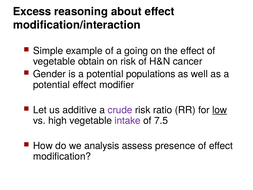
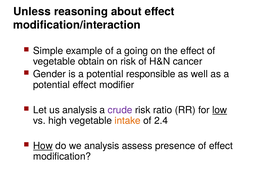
Excess: Excess -> Unless
populations: populations -> responsible
us additive: additive -> analysis
intake colour: purple -> orange
7.5: 7.5 -> 2.4
How underline: none -> present
